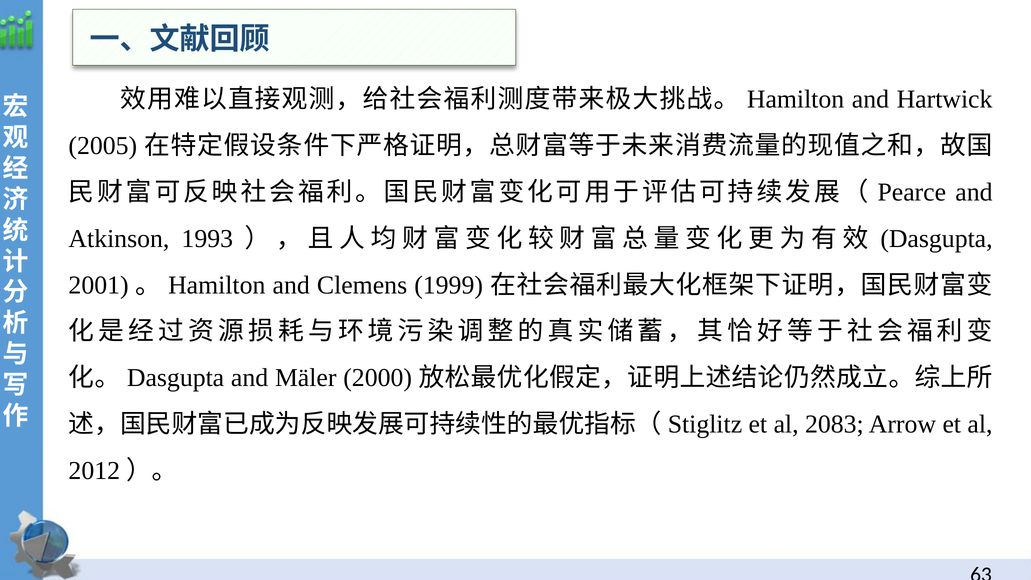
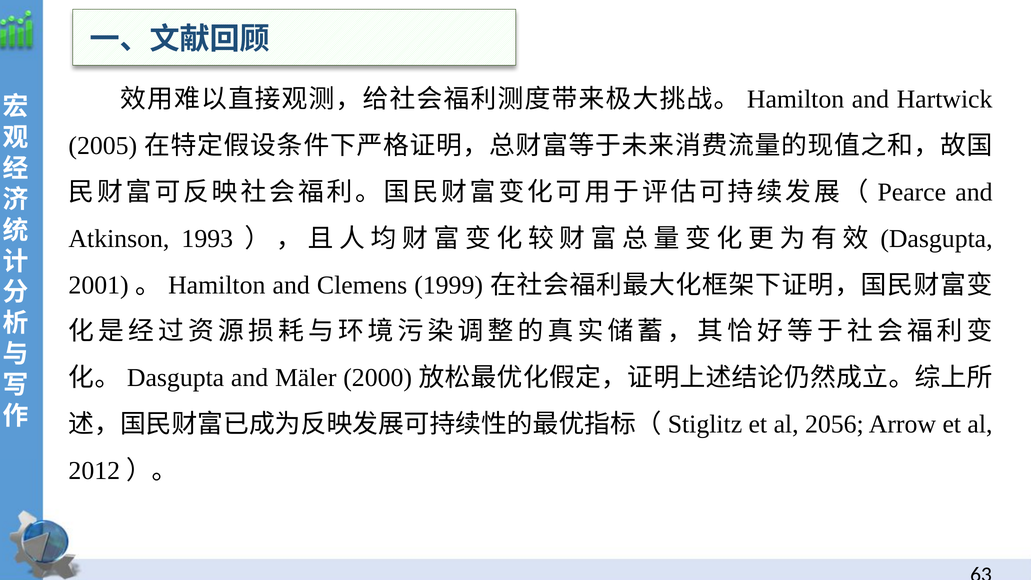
2083: 2083 -> 2056
